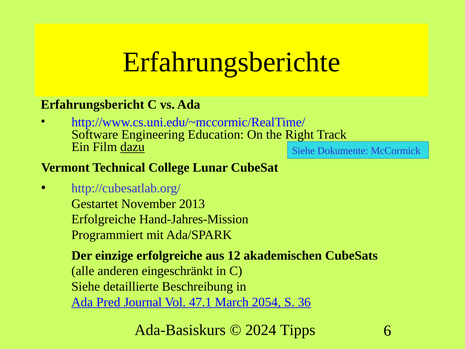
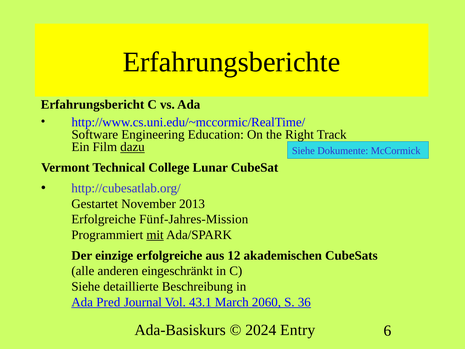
Hand-Jahres-Mission: Hand-Jahres-Mission -> Fünf-Jahres-Mission
mit underline: none -> present
47.1: 47.1 -> 43.1
2054: 2054 -> 2060
Tipps: Tipps -> Entry
